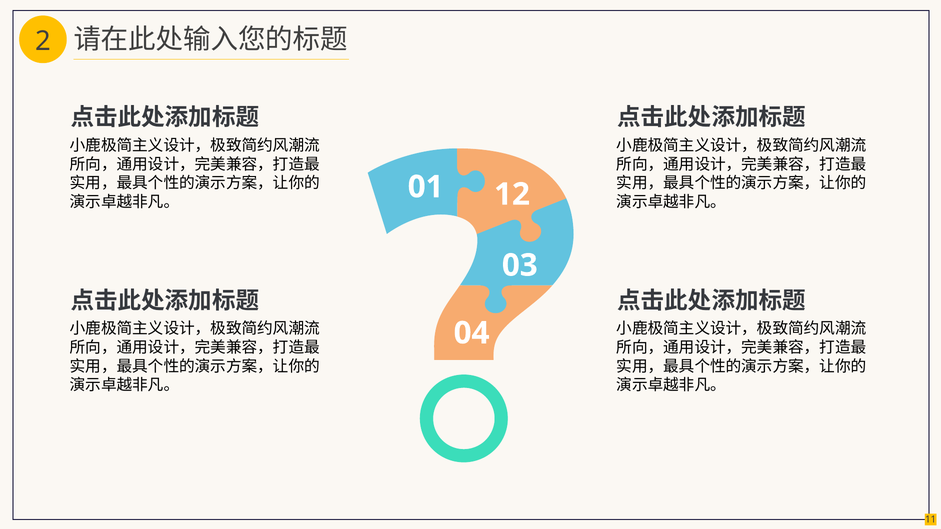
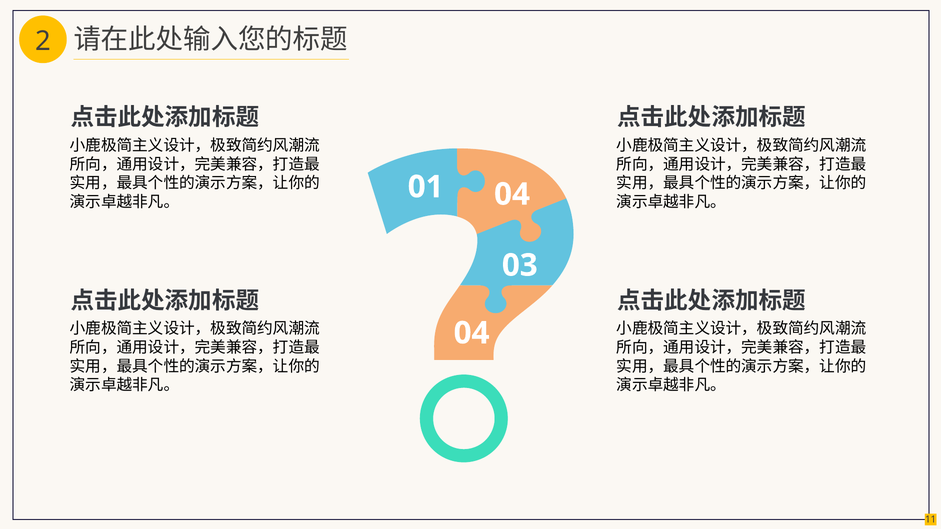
01 12: 12 -> 04
